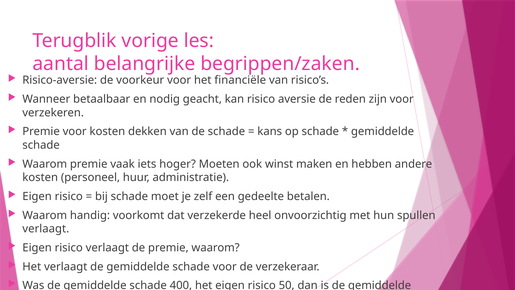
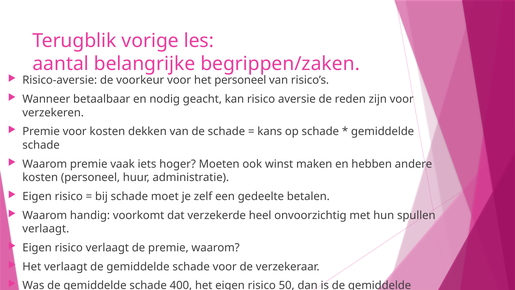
het financiële: financiële -> personeel
